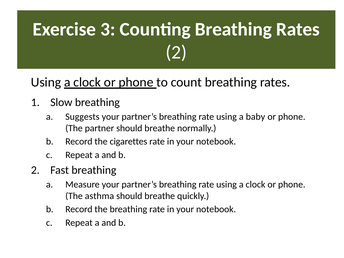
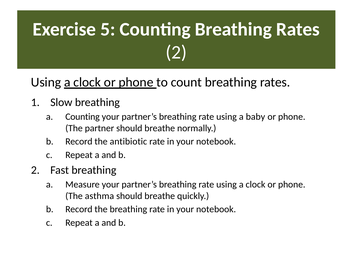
3: 3 -> 5
a Suggests: Suggests -> Counting
cigarettes: cigarettes -> antibiotic
